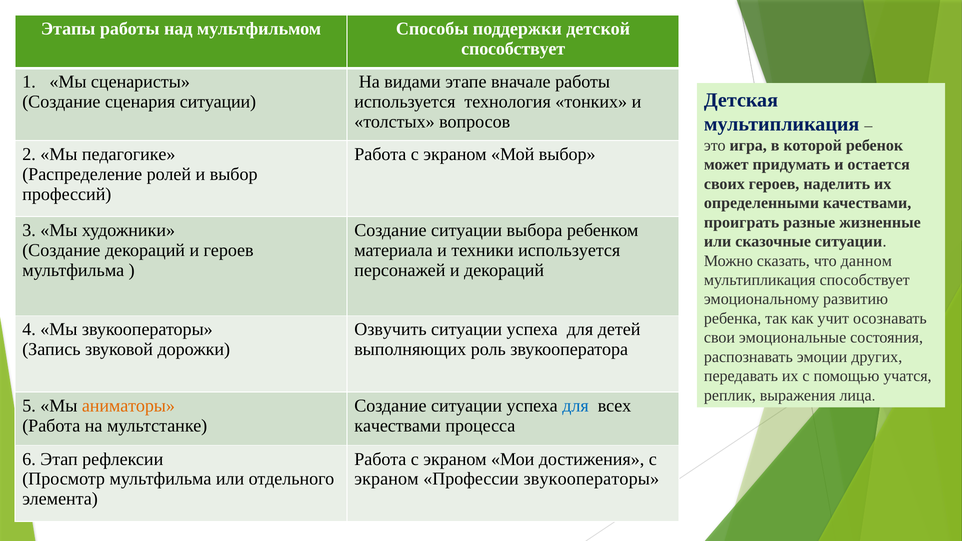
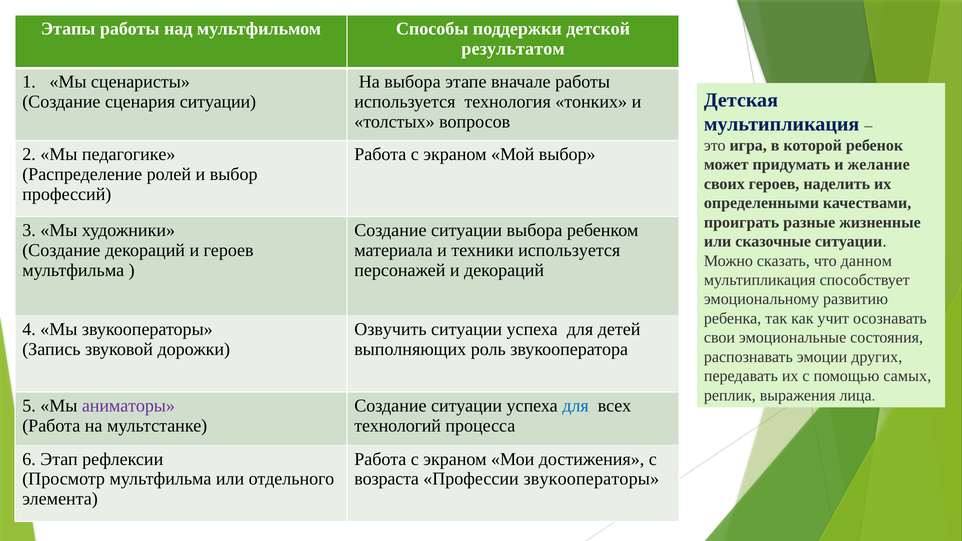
способствует at (513, 49): способствует -> результатом
На видами: видами -> выбора
остается: остается -> желание
учатся: учатся -> самых
аниматоры colour: orange -> purple
качествами at (398, 426): качествами -> технологий
экраном at (386, 479): экраном -> возраста
